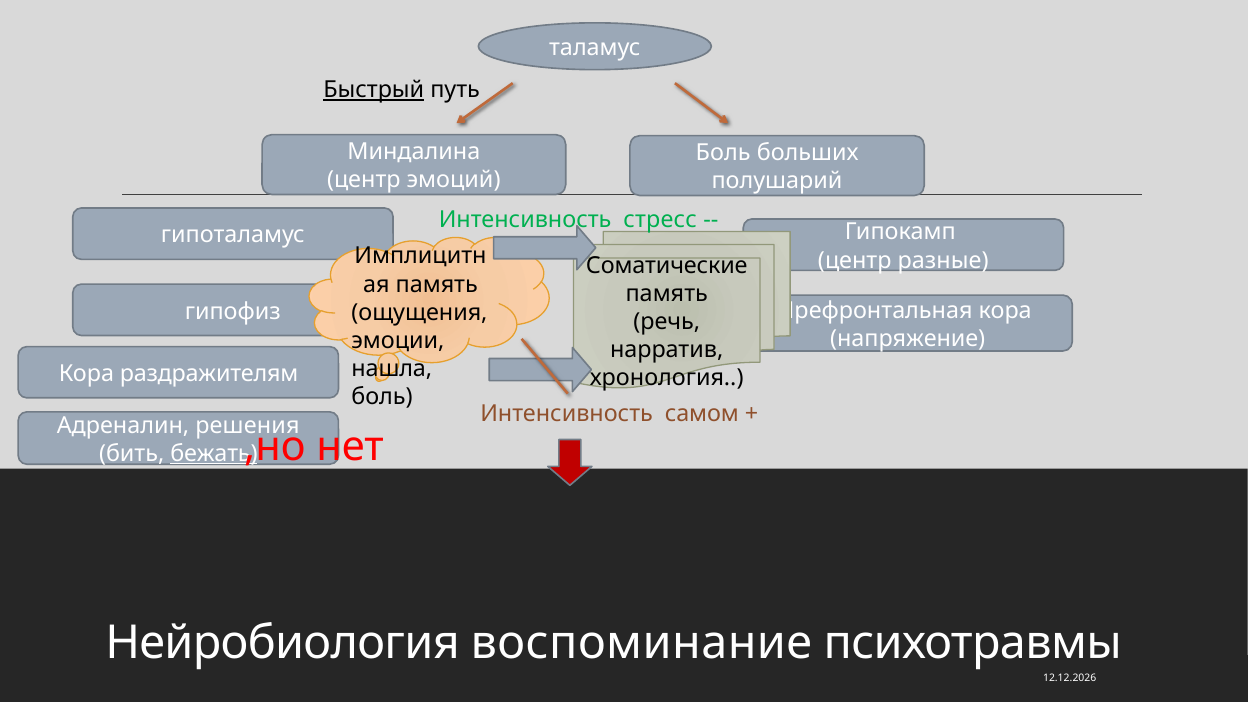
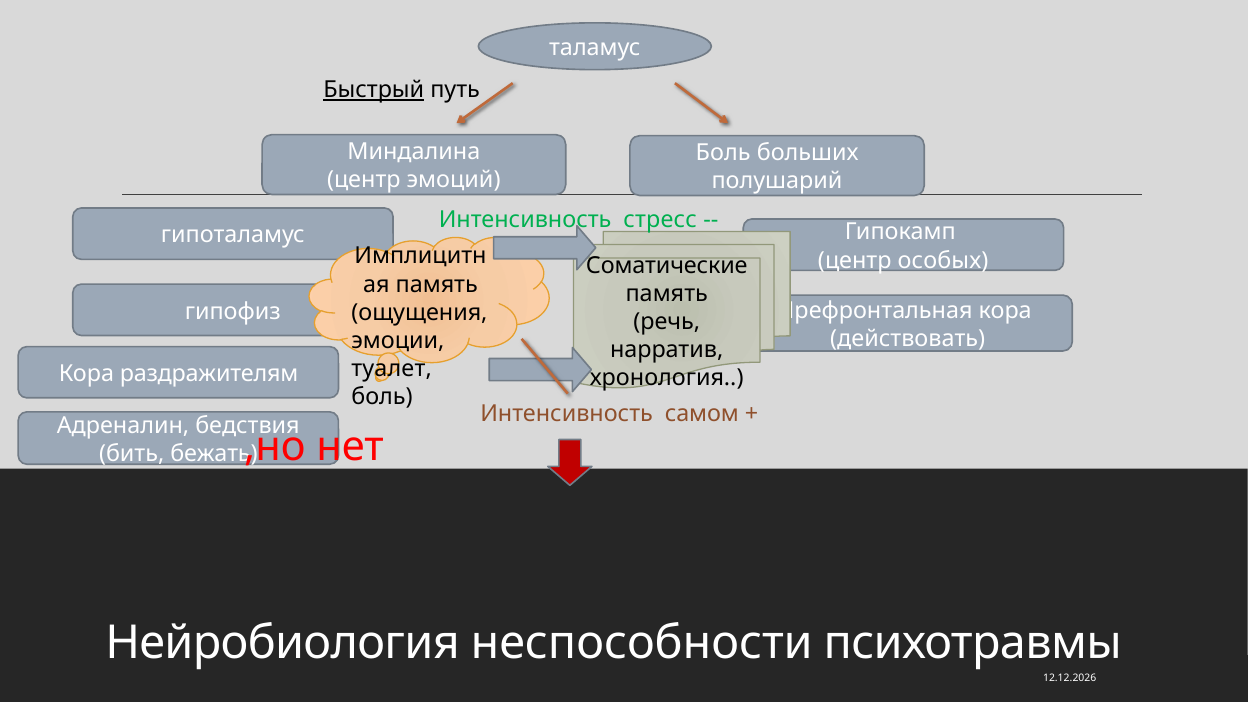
разные: разные -> особых
напряжение: напряжение -> действовать
нашла: нашла -> туалет
решения: решения -> бедствия
бежать underline: present -> none
воспоминание: воспоминание -> неспособности
